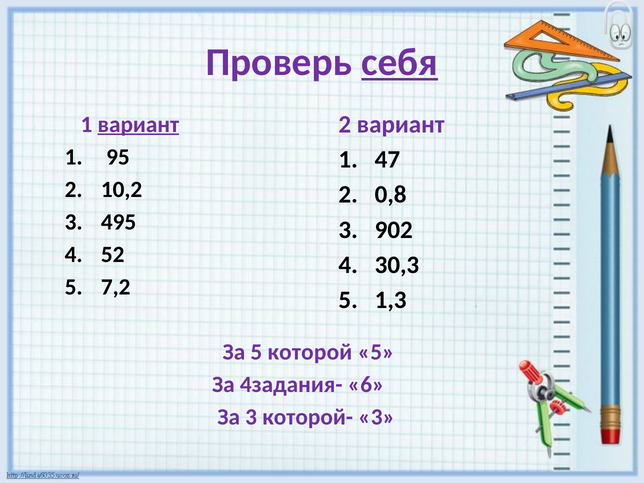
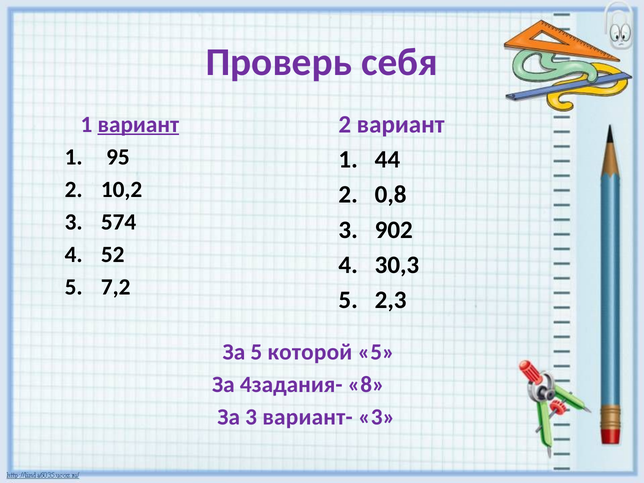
себя underline: present -> none
47: 47 -> 44
495: 495 -> 574
1,3: 1,3 -> 2,3
6: 6 -> 8
которой-: которой- -> вариант-
